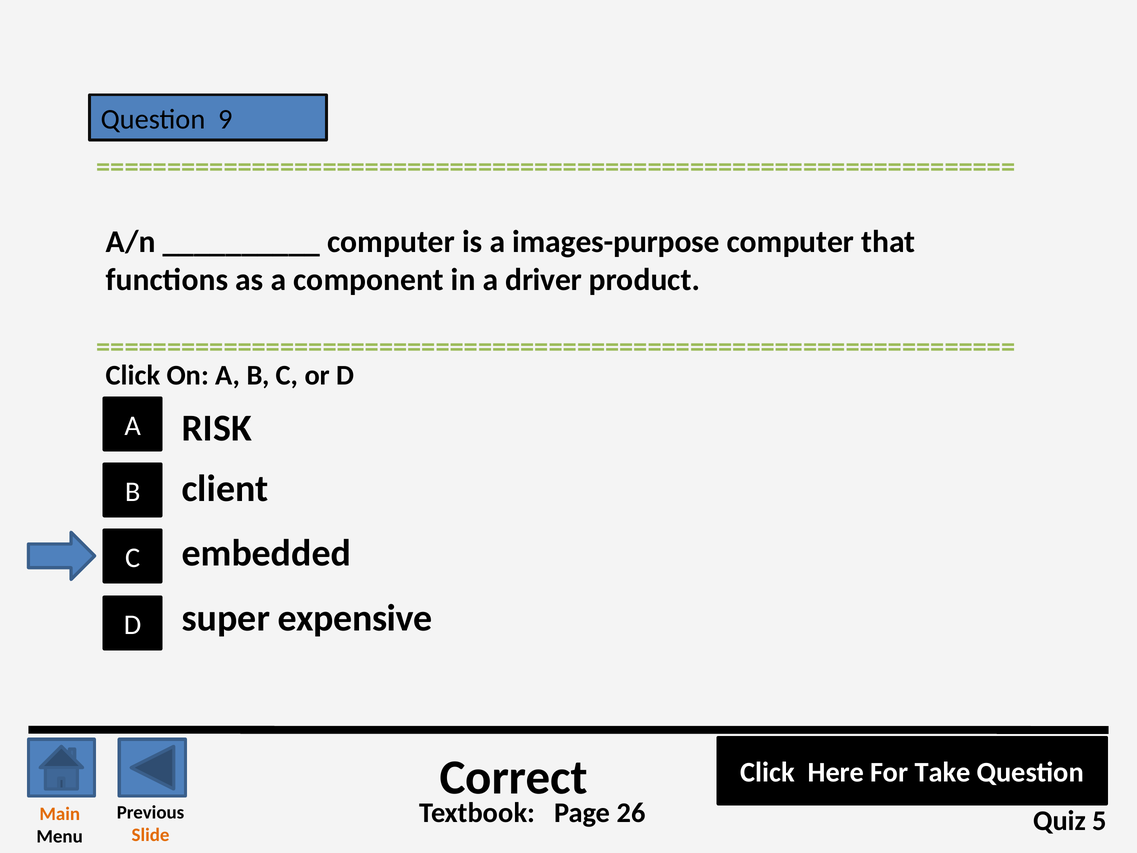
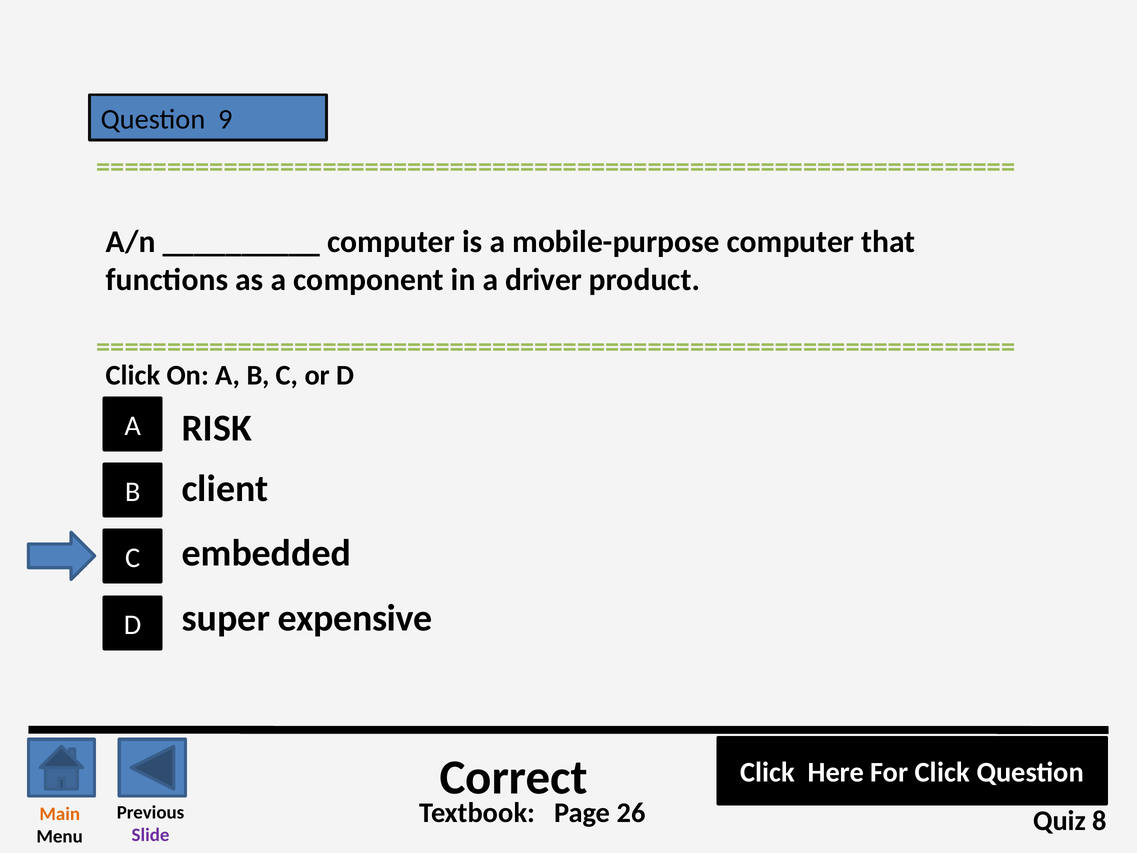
images-purpose: images-purpose -> mobile-purpose
For Take: Take -> Click
5: 5 -> 8
Slide colour: orange -> purple
